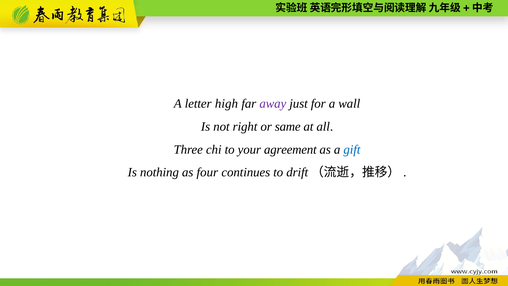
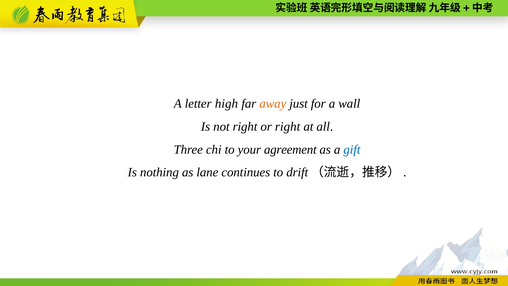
away colour: purple -> orange
or same: same -> right
four: four -> lane
